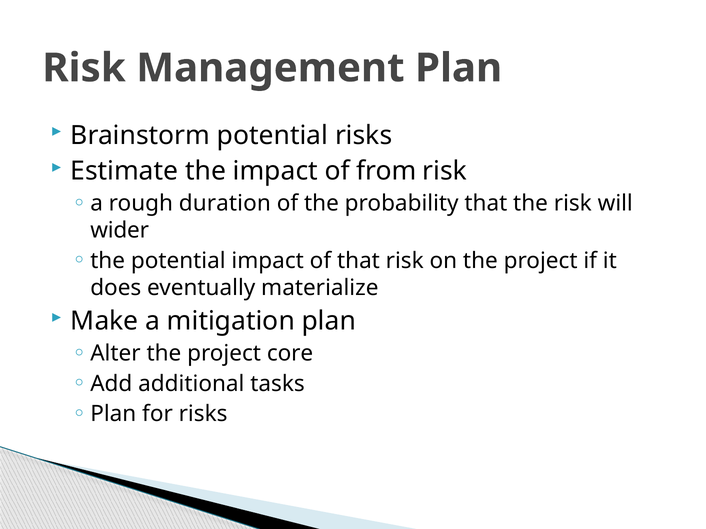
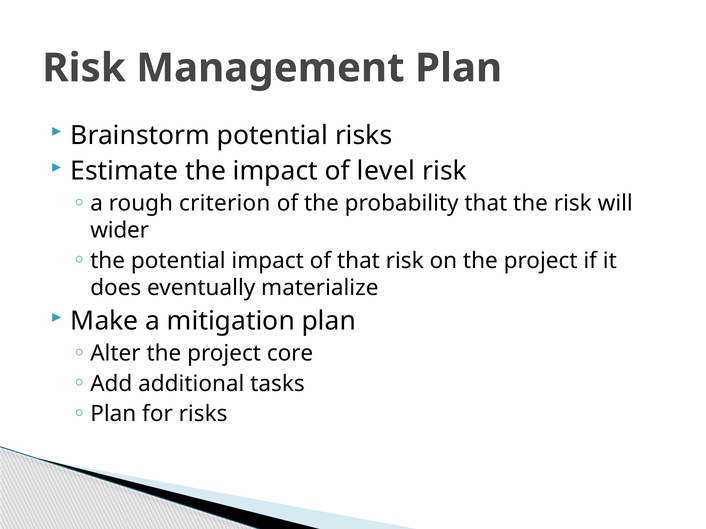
from: from -> level
duration: duration -> criterion
